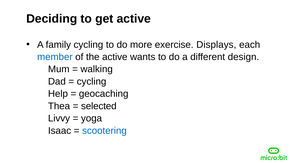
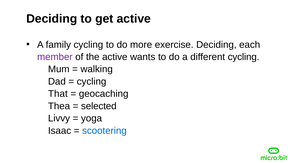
exercise Displays: Displays -> Deciding
member colour: blue -> purple
different design: design -> cycling
Help: Help -> That
